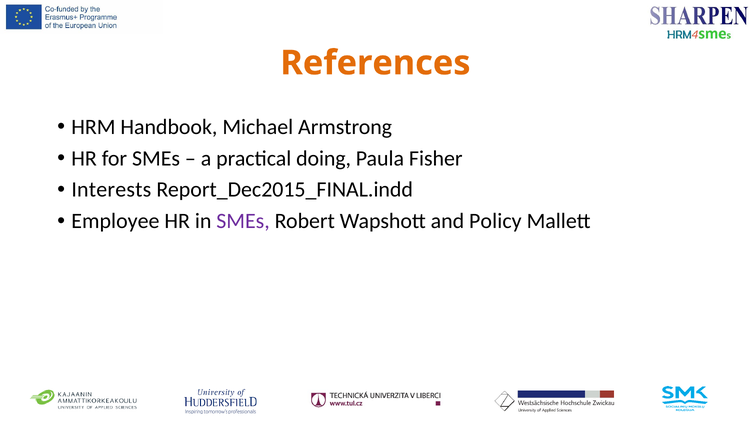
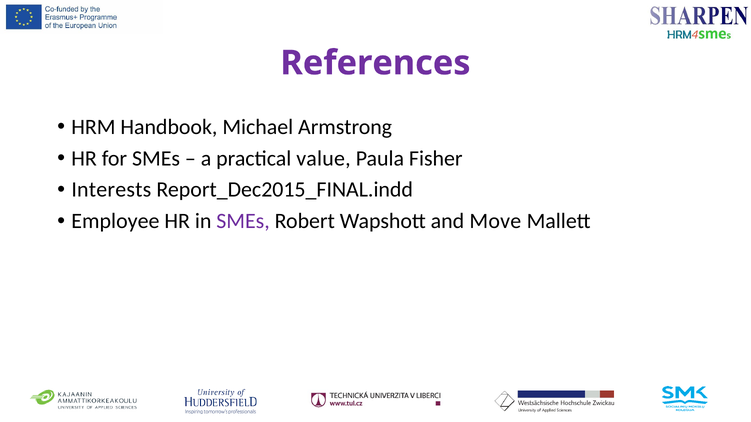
References colour: orange -> purple
doing: doing -> value
Policy: Policy -> Move
